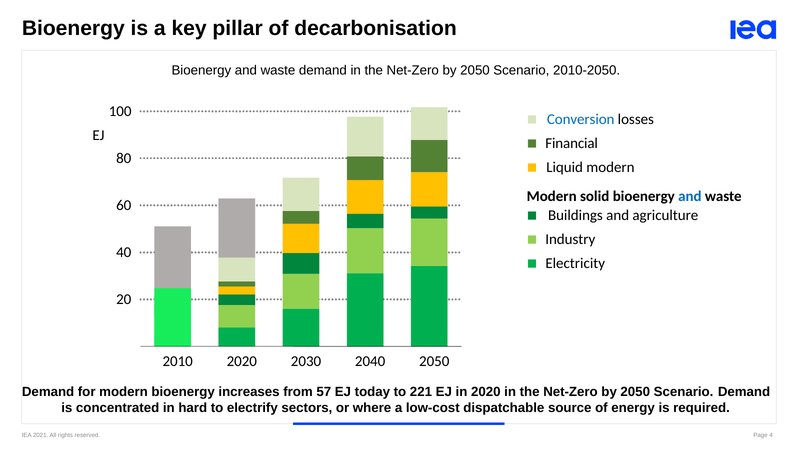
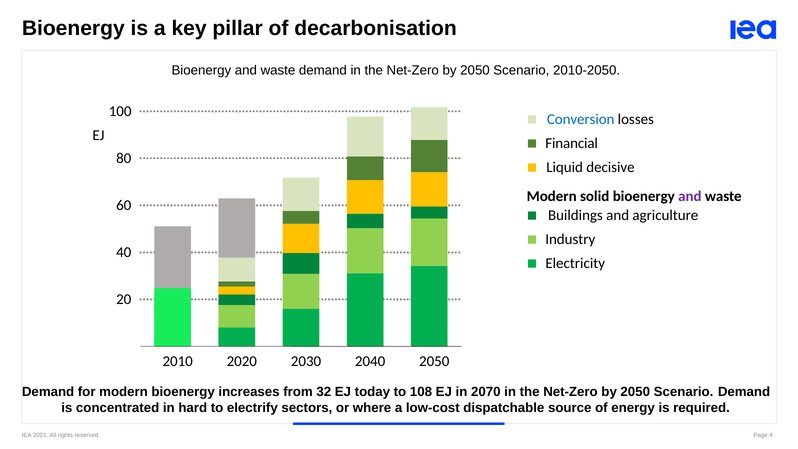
Liquid modern: modern -> decisive
and at (690, 197) colour: blue -> purple
57: 57 -> 32
221: 221 -> 108
in 2020: 2020 -> 2070
